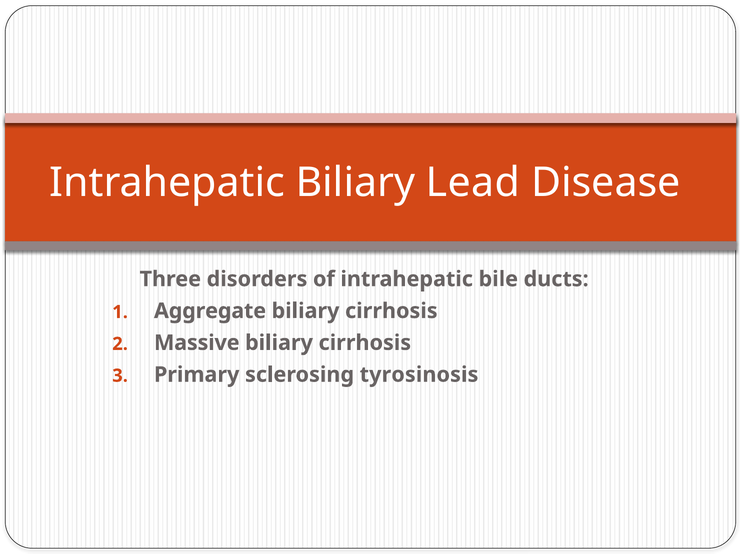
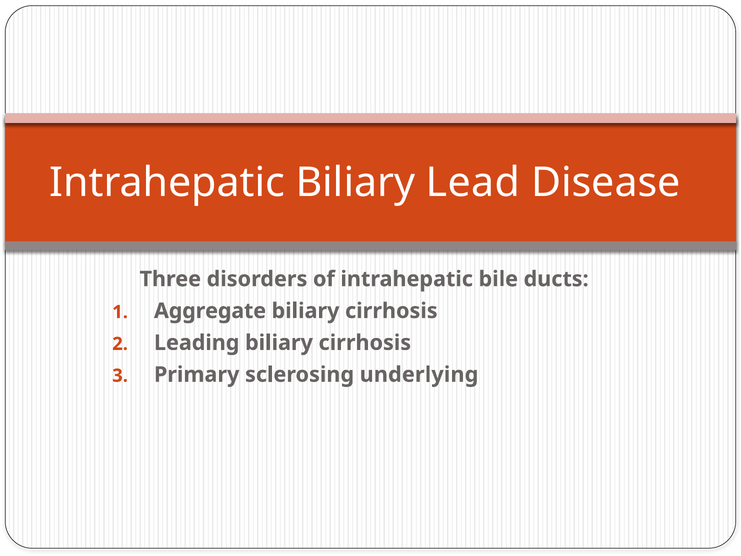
Massive: Massive -> Leading
tyrosinosis: tyrosinosis -> underlying
